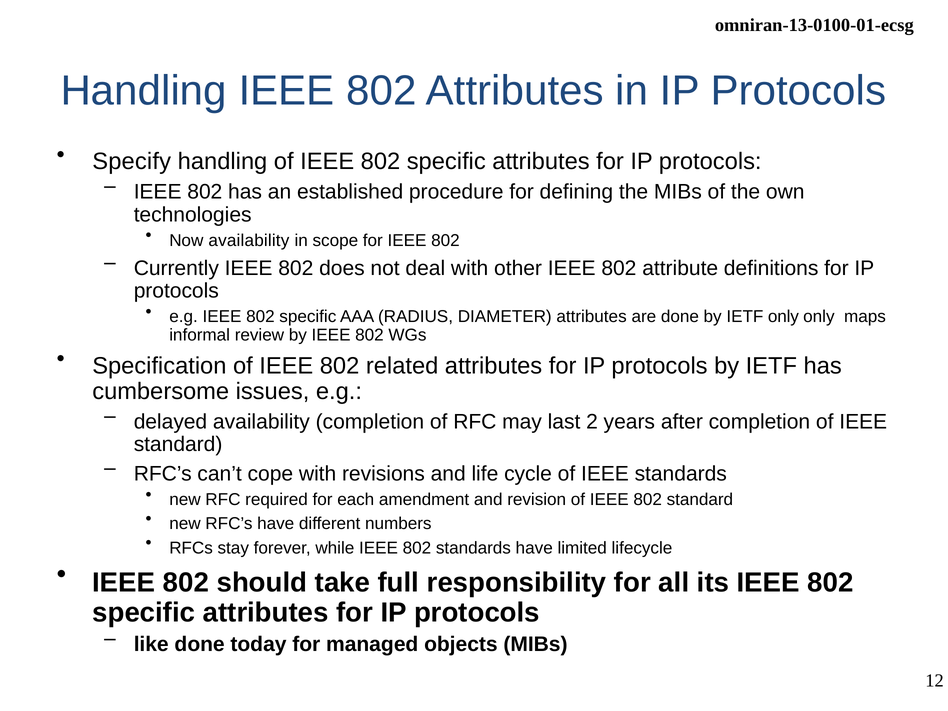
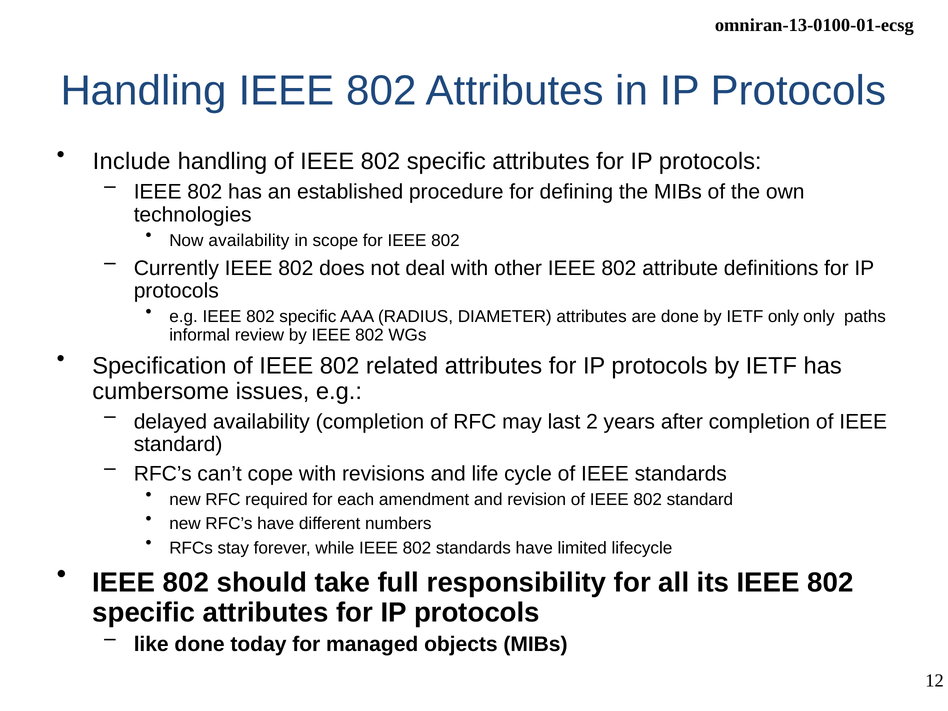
Specify: Specify -> Include
maps: maps -> paths
